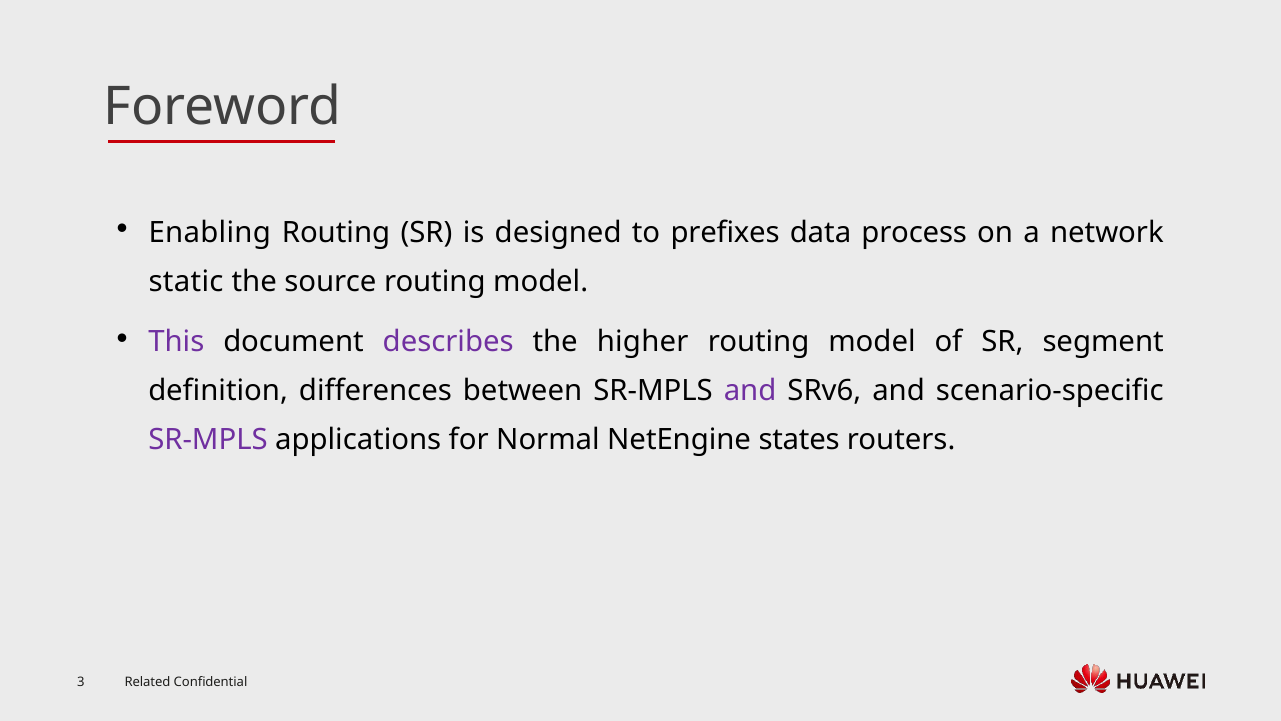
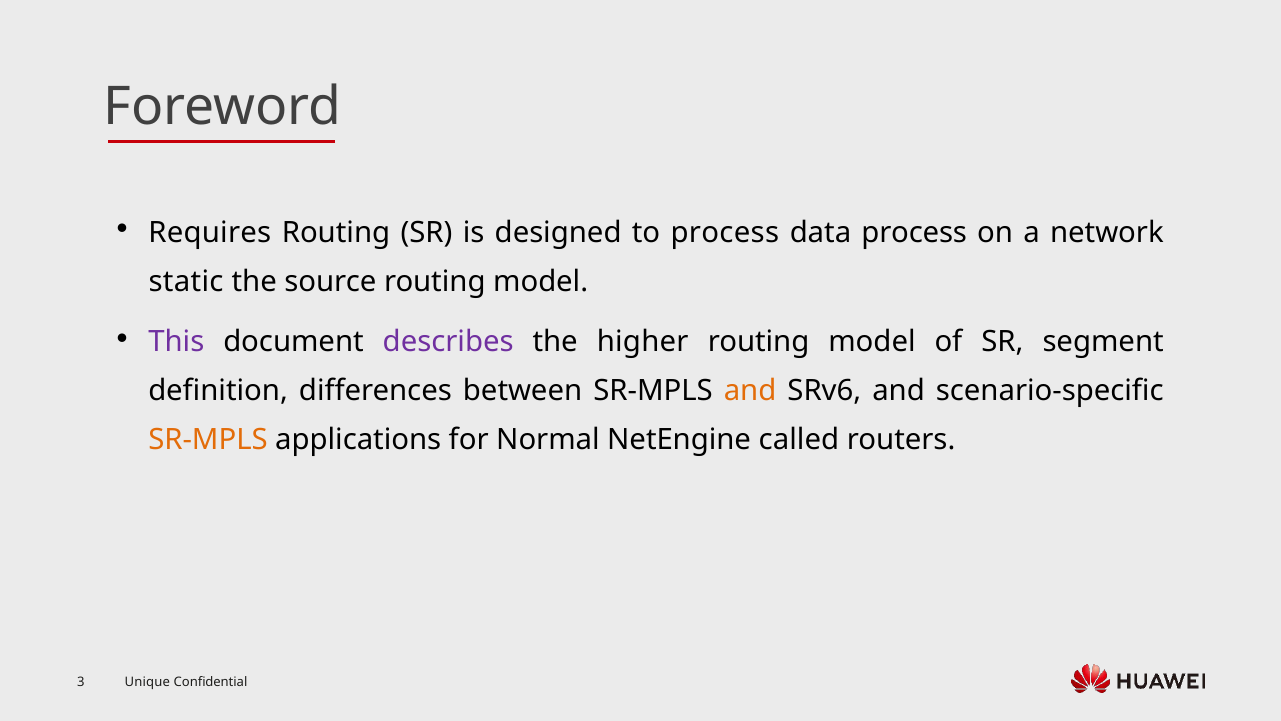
Enabling: Enabling -> Requires
to prefixes: prefixes -> process
and at (750, 391) colour: purple -> orange
SR-MPLS at (208, 440) colour: purple -> orange
states: states -> called
Related: Related -> Unique
